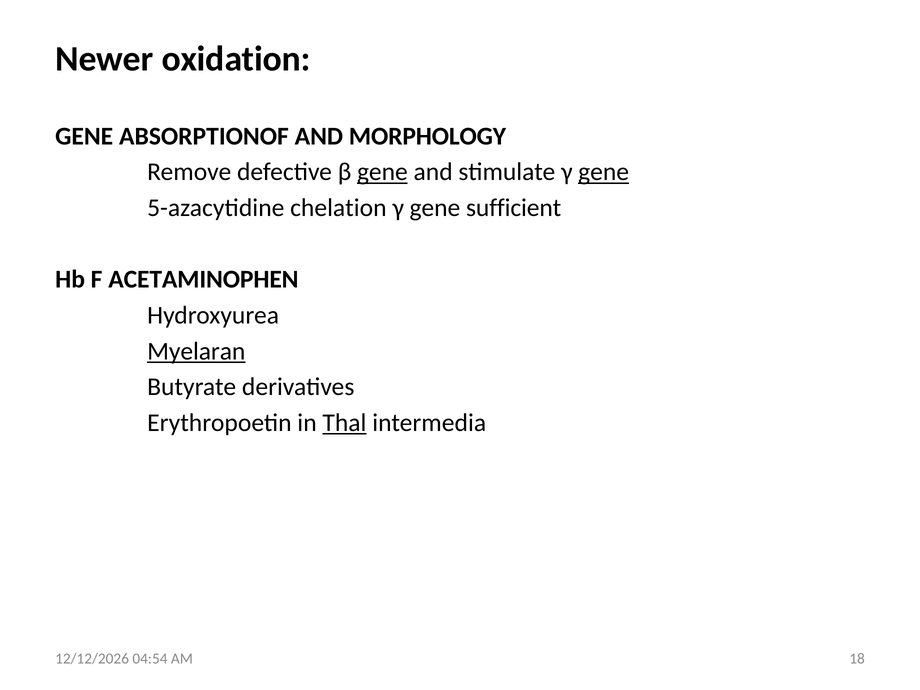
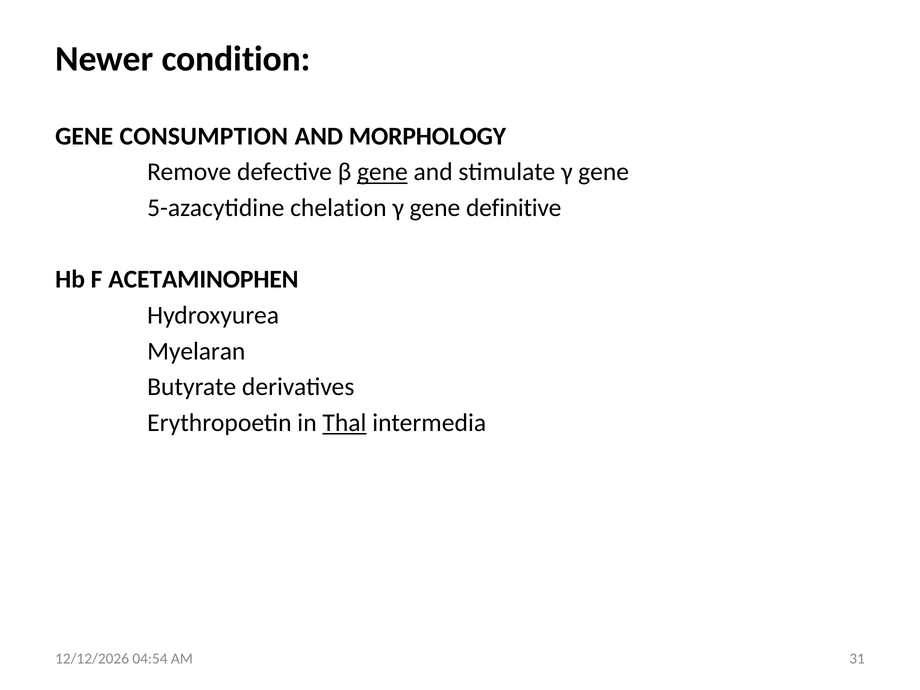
oxidation: oxidation -> condition
ABSORPTIONOF: ABSORPTIONOF -> CONSUMPTION
gene at (604, 172) underline: present -> none
sufficient: sufficient -> definitive
Myelaran underline: present -> none
18: 18 -> 31
